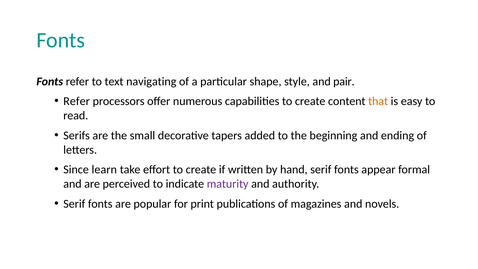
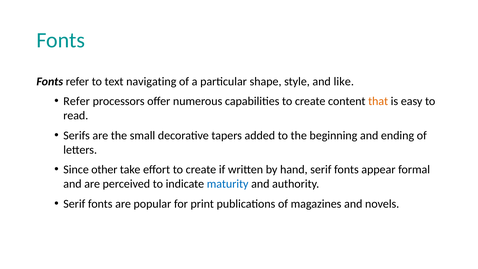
pair: pair -> like
learn: learn -> other
maturity colour: purple -> blue
